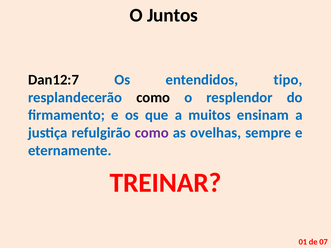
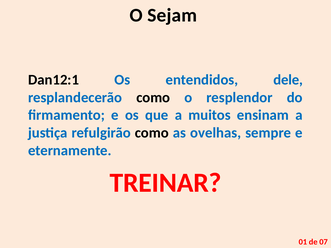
Juntos: Juntos -> Sejam
Dan12:7: Dan12:7 -> Dan12:1
tipo: tipo -> dele
como at (152, 133) colour: purple -> black
